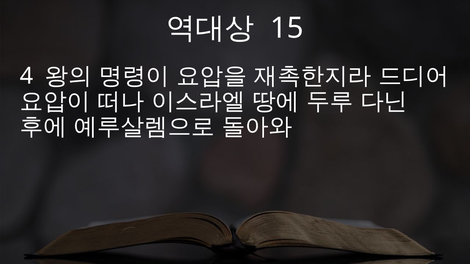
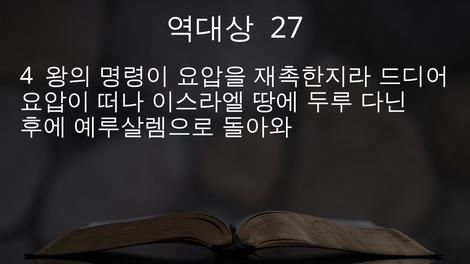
15: 15 -> 27
